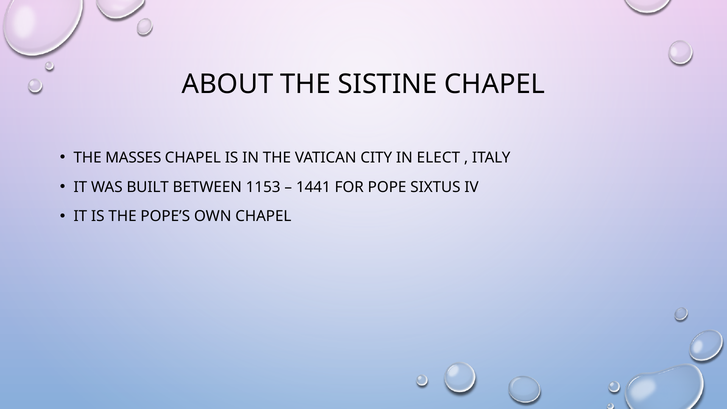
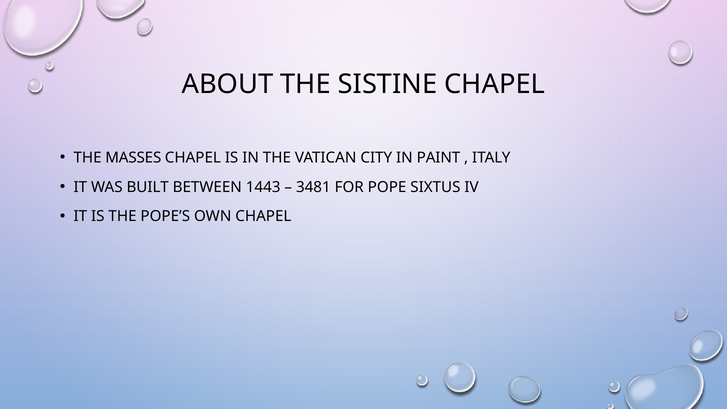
ELECT: ELECT -> PAINT
1153: 1153 -> 1443
1441: 1441 -> 3481
